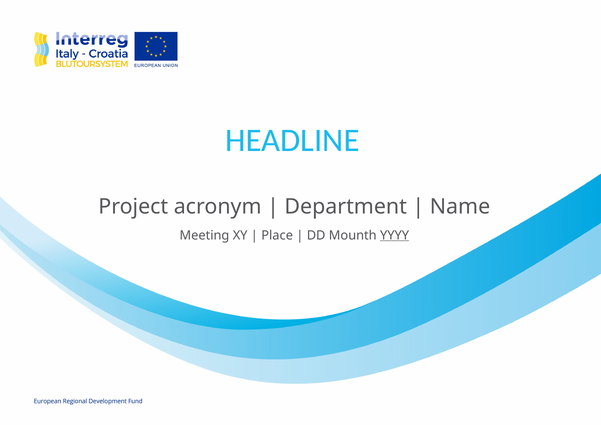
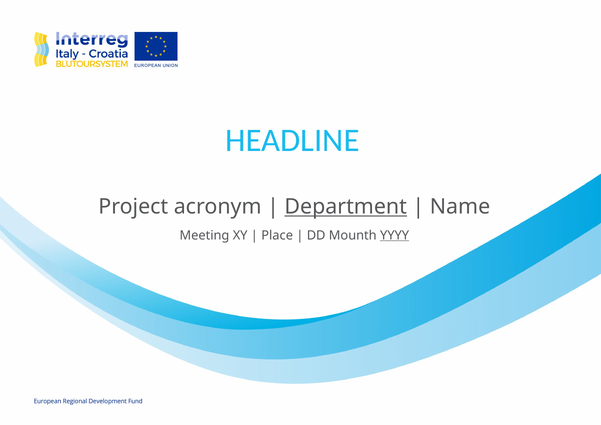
Department underline: none -> present
